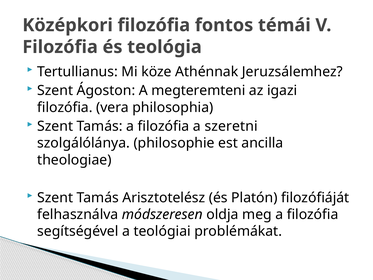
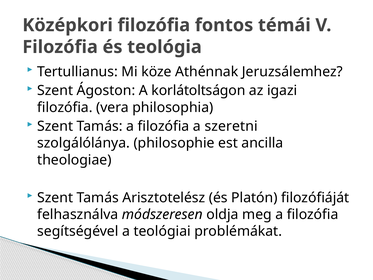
megteremteni: megteremteni -> korlátoltságon
